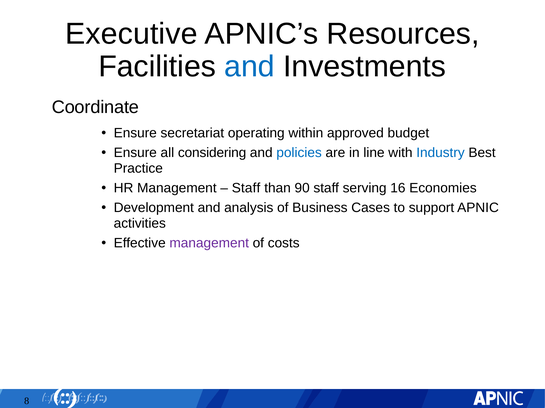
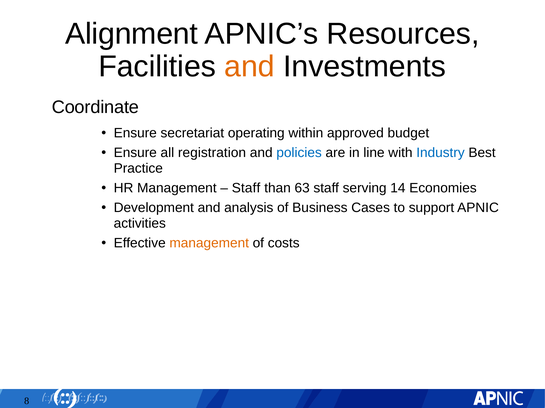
Executive: Executive -> Alignment
and at (250, 67) colour: blue -> orange
considering: considering -> registration
90: 90 -> 63
16: 16 -> 14
management at (209, 243) colour: purple -> orange
